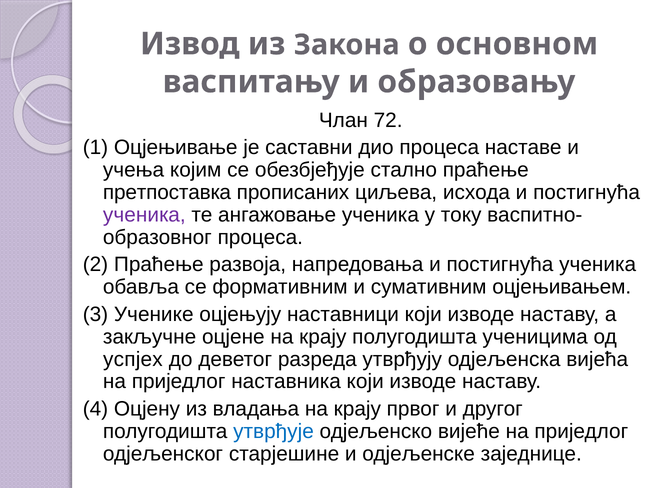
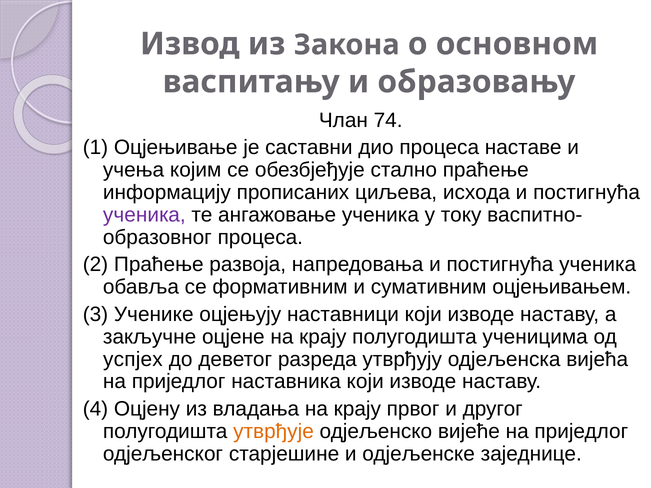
72: 72 -> 74
претпоставка: претпоставка -> информацију
утврђује colour: blue -> orange
